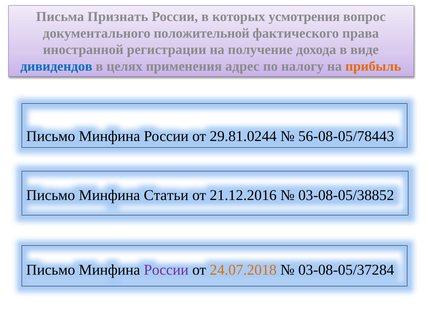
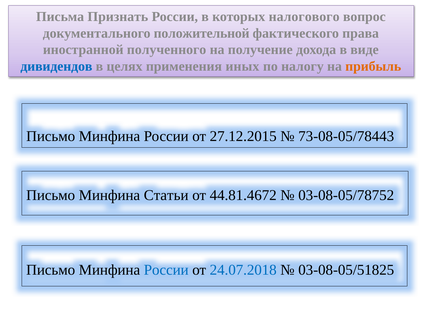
усмотрения: усмотрения -> налогового
регистрации: регистрации -> полученного
адрес: адрес -> иных
29.81.0244: 29.81.0244 -> 27.12.2015
56-08-05/78443: 56-08-05/78443 -> 73-08-05/78443
21.12.2016: 21.12.2016 -> 44.81.4672
03-08-05/38852: 03-08-05/38852 -> 03-08-05/78752
России at (166, 270) colour: purple -> blue
24.07.2018 colour: orange -> blue
03-08-05/37284: 03-08-05/37284 -> 03-08-05/51825
